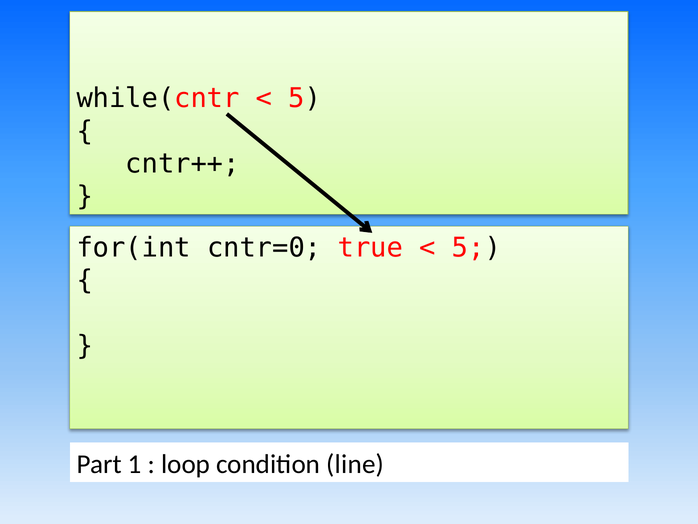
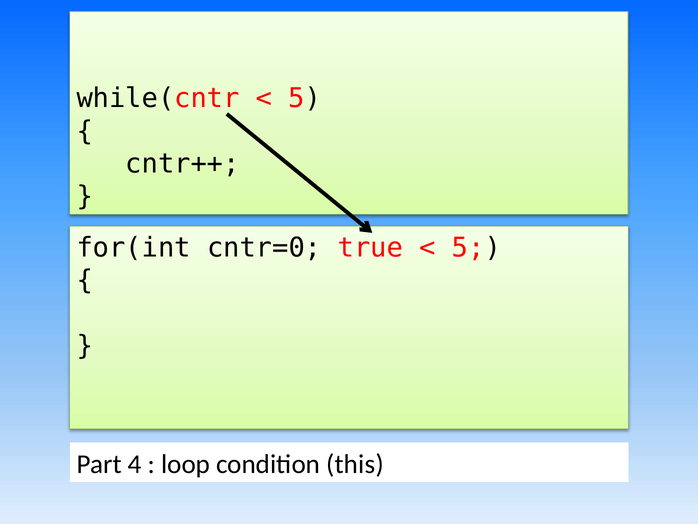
1: 1 -> 4
line: line -> this
